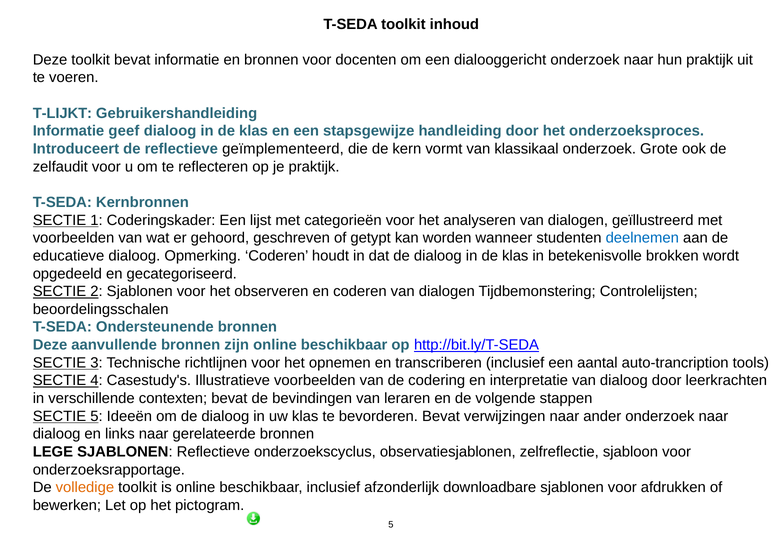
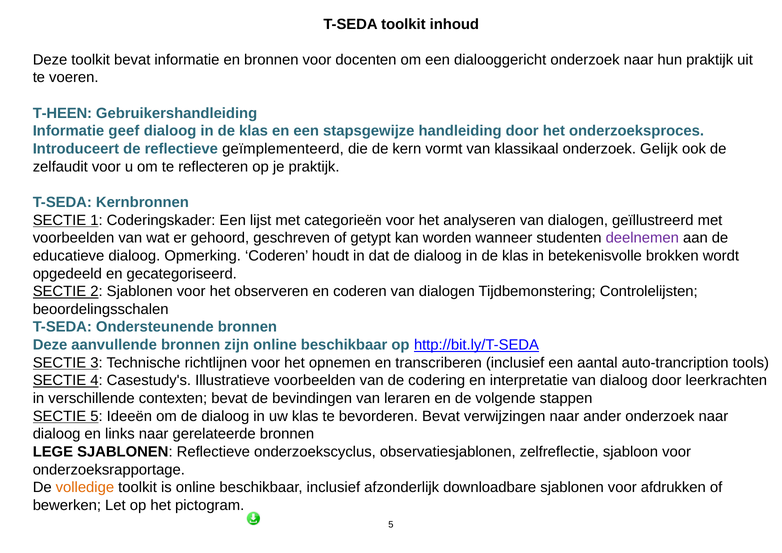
T-LIJKT: T-LIJKT -> T-HEEN
Grote: Grote -> Gelijk
deelnemen colour: blue -> purple
